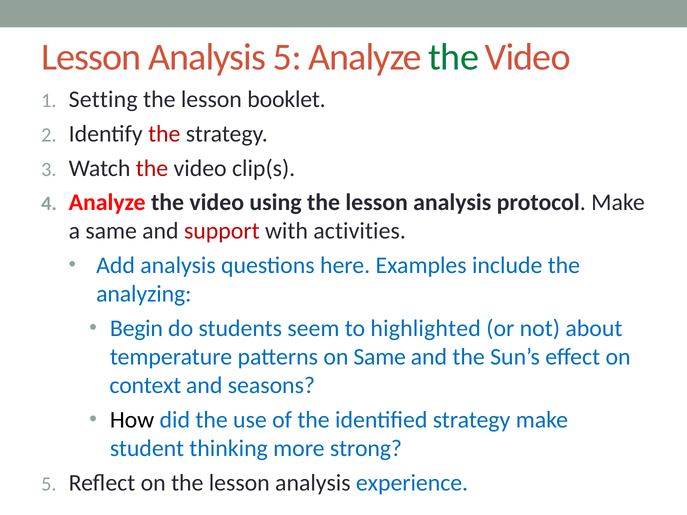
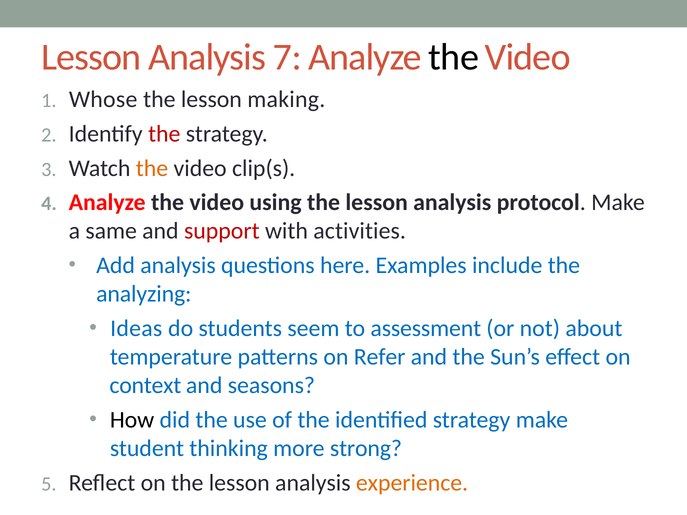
Analysis 5: 5 -> 7
the at (454, 57) colour: green -> black
Setting: Setting -> Whose
booklet: booklet -> making
the at (152, 168) colour: red -> orange
Begin: Begin -> Ideas
highlighted: highlighted -> assessment
on Same: Same -> Refer
experience colour: blue -> orange
